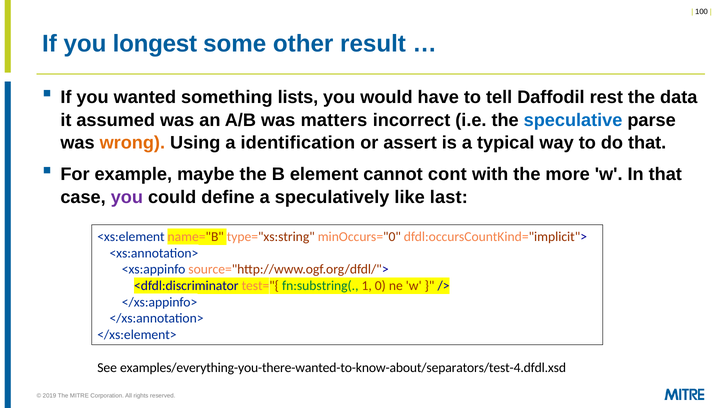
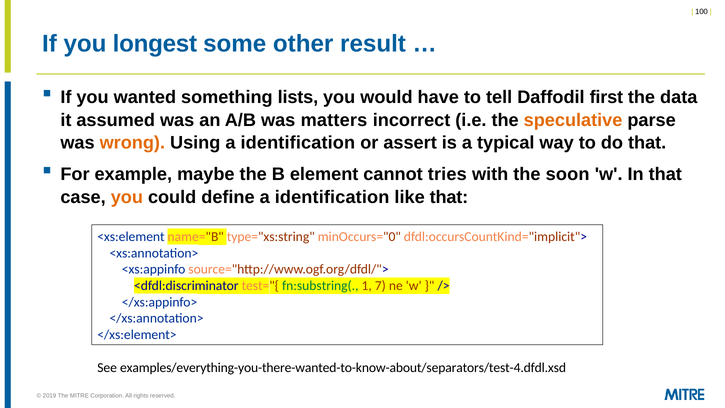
rest: rest -> first
speculative colour: blue -> orange
cont: cont -> tries
more: more -> soon
you at (127, 197) colour: purple -> orange
define a speculatively: speculatively -> identification
like last: last -> that
0: 0 -> 7
